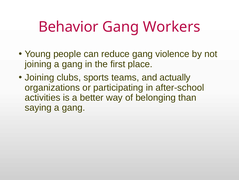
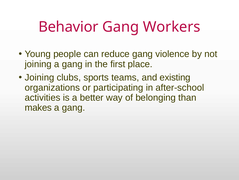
actually: actually -> existing
saying: saying -> makes
